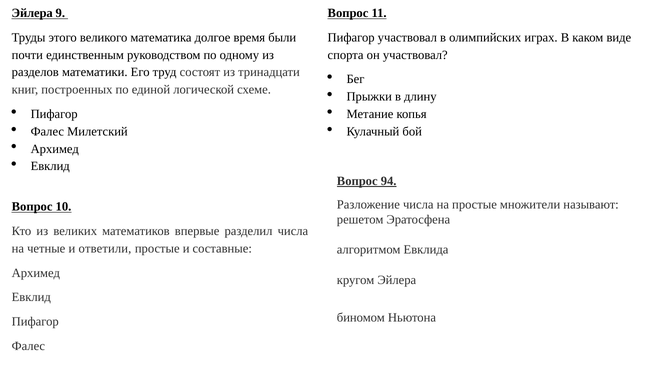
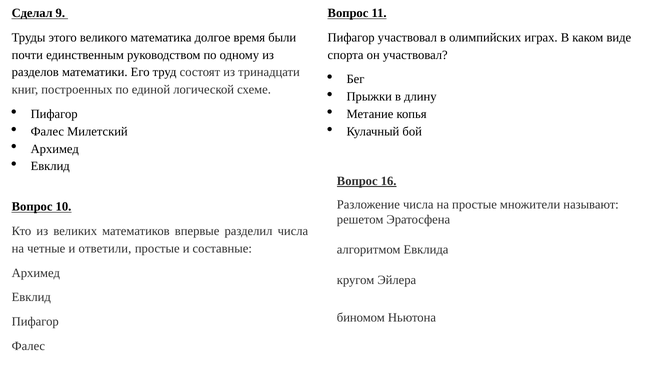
Эйлера at (32, 13): Эйлера -> Сделал
94: 94 -> 16
